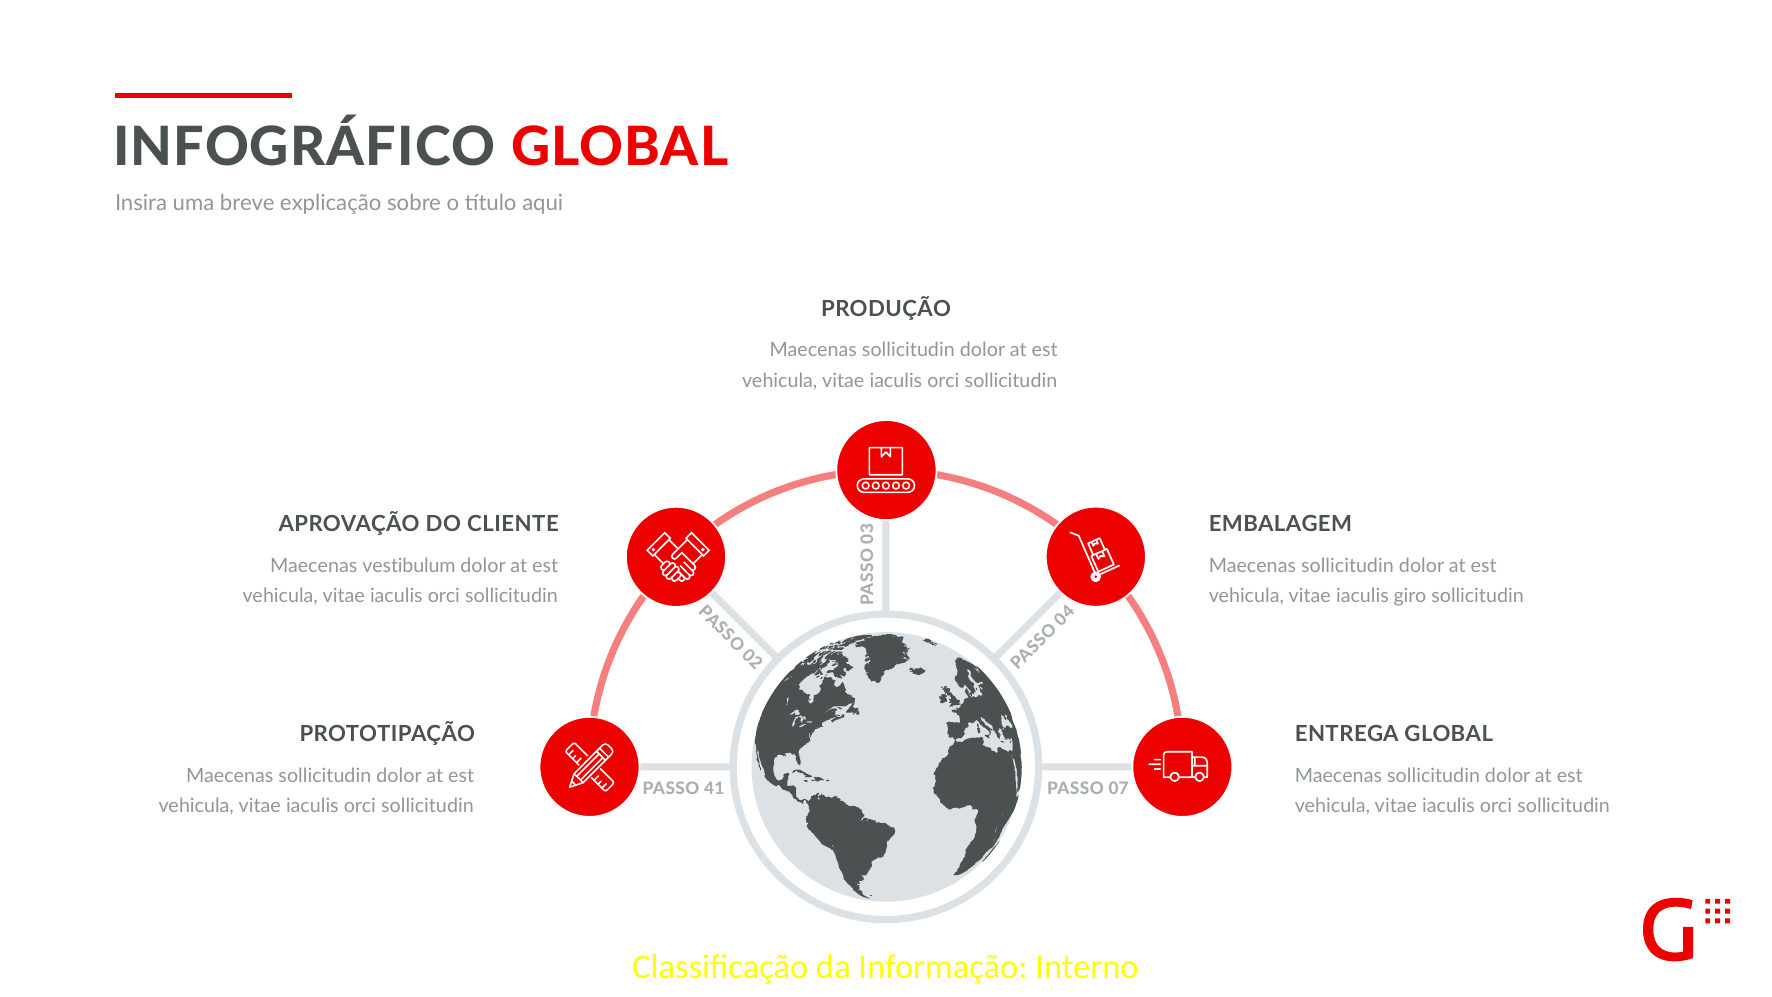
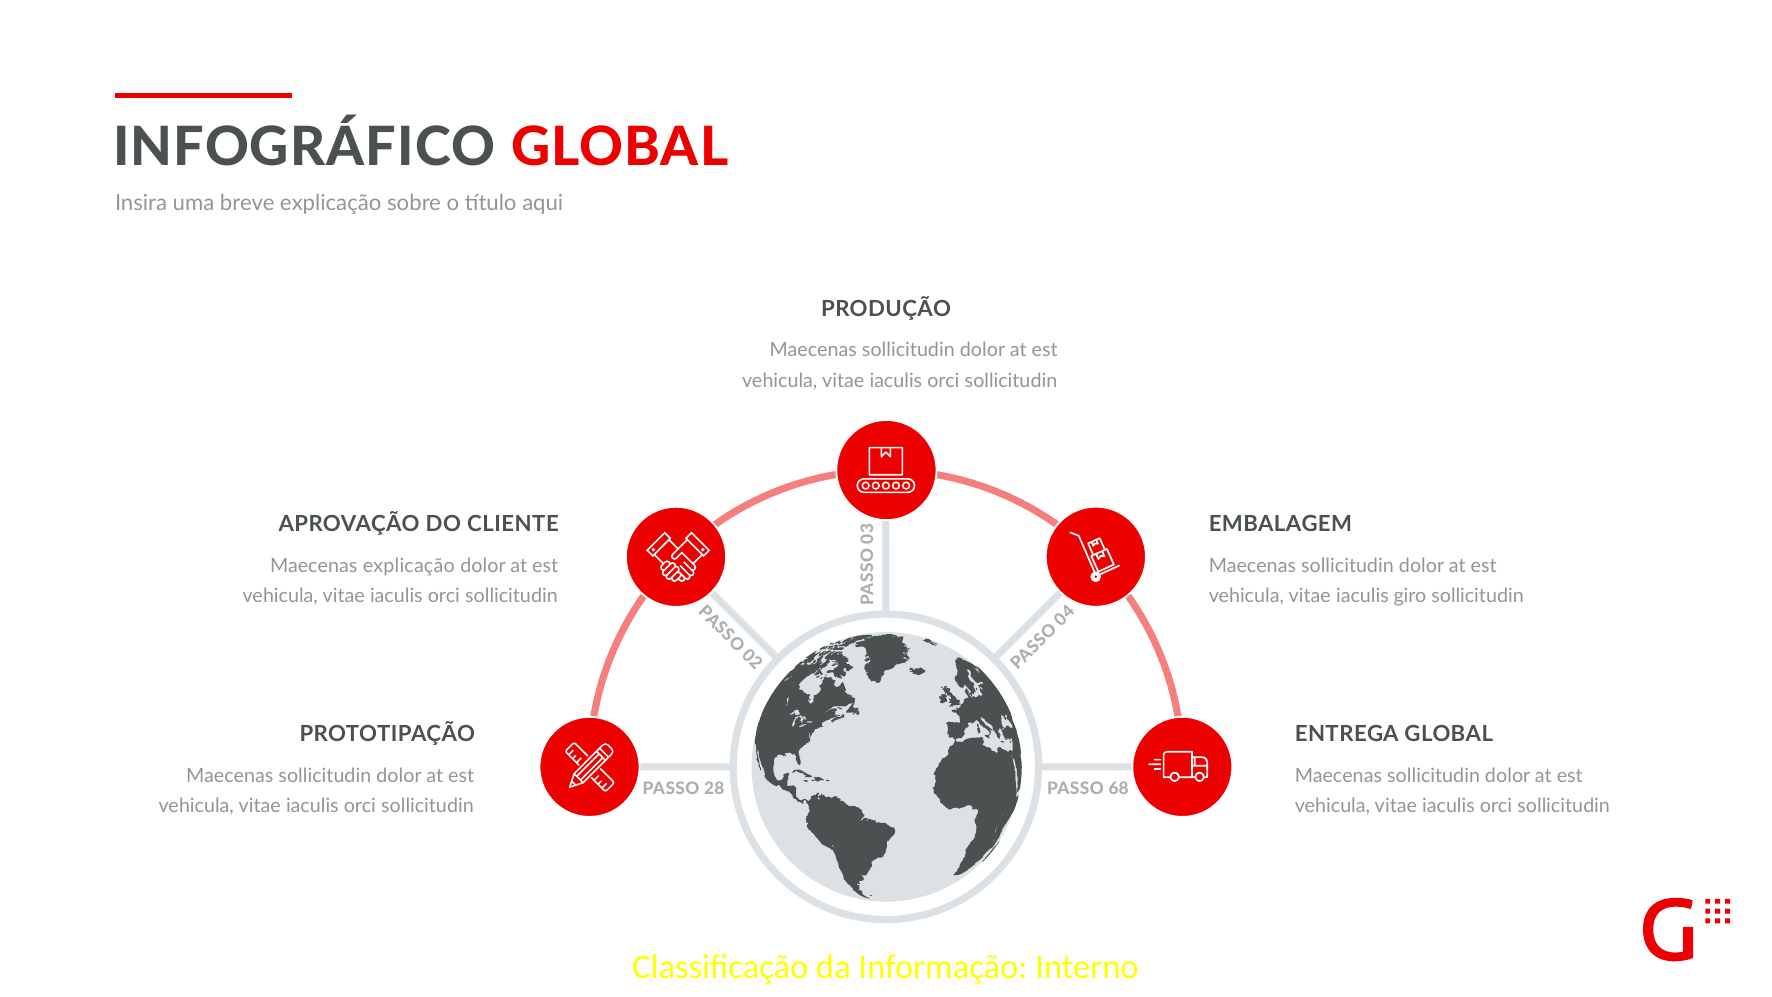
Maecenas vestibulum: vestibulum -> explicação
41: 41 -> 28
07: 07 -> 68
